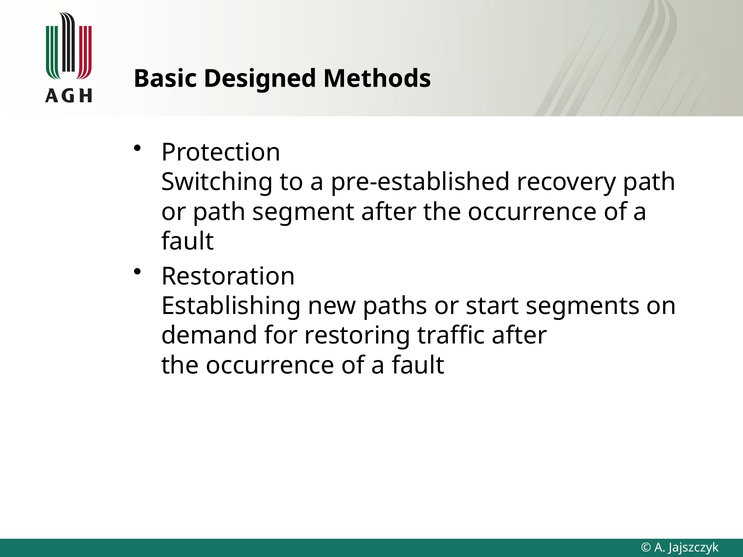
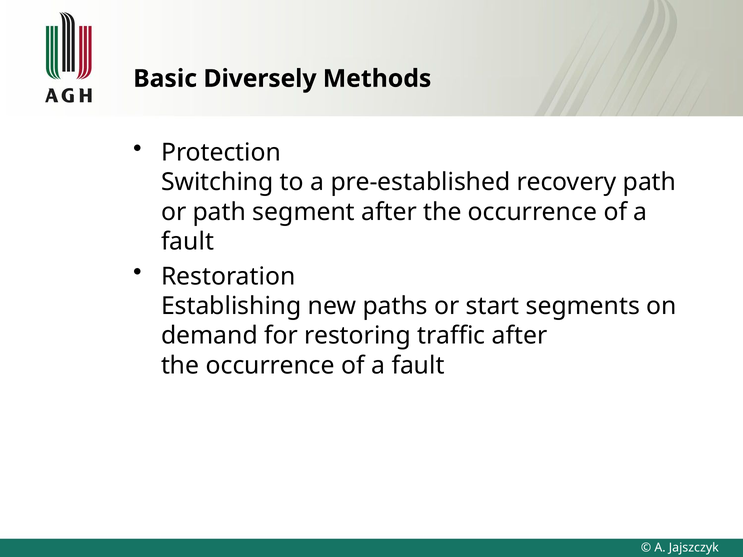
Designed: Designed -> Diversely
